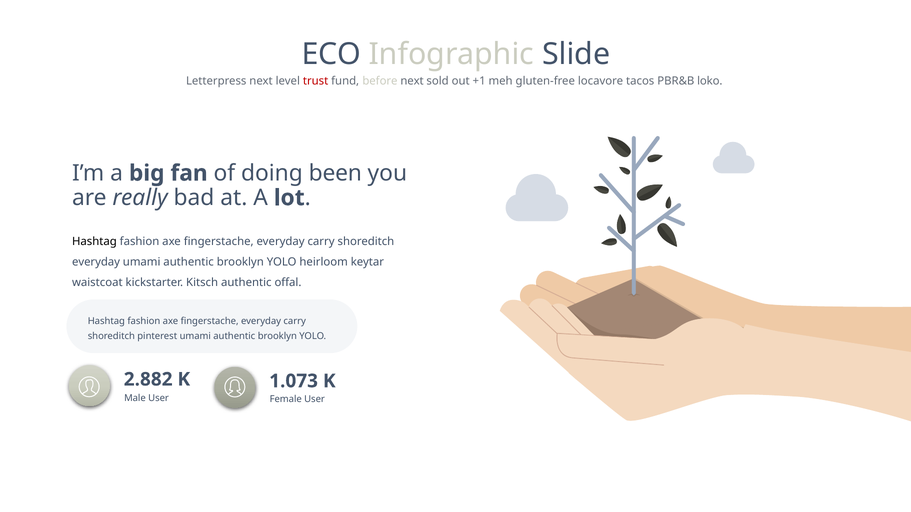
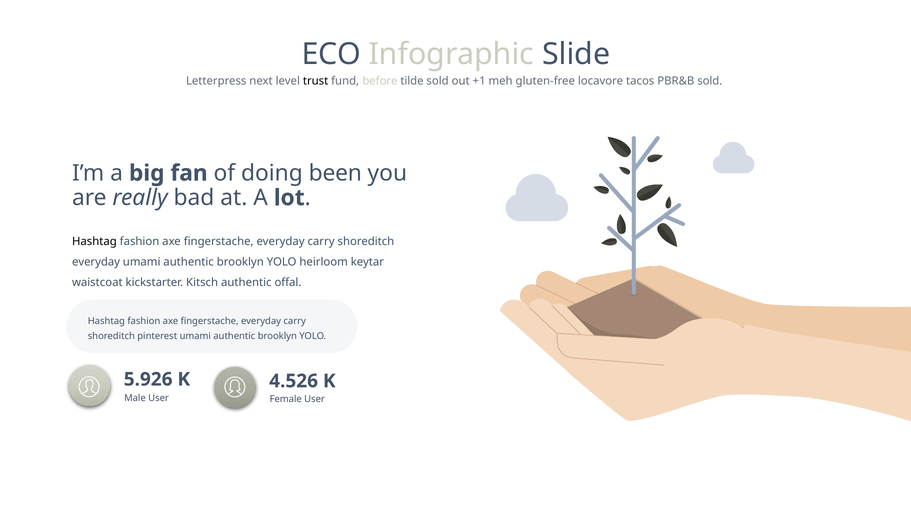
trust colour: red -> black
before next: next -> tilde
PBR&B loko: loko -> sold
2.882: 2.882 -> 5.926
1.073: 1.073 -> 4.526
